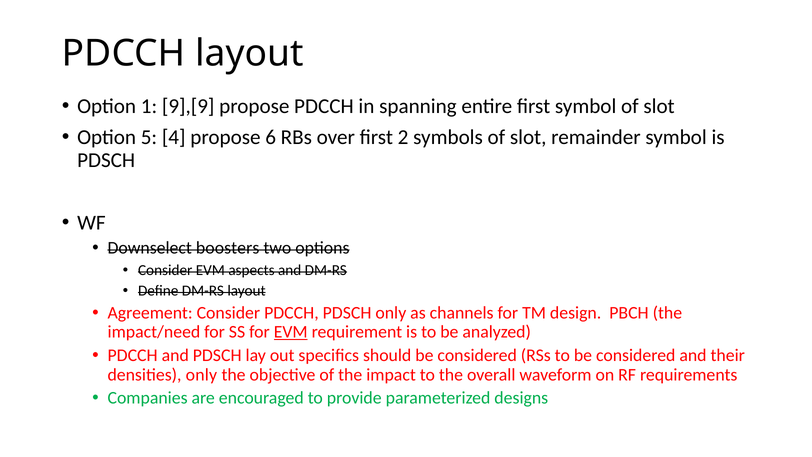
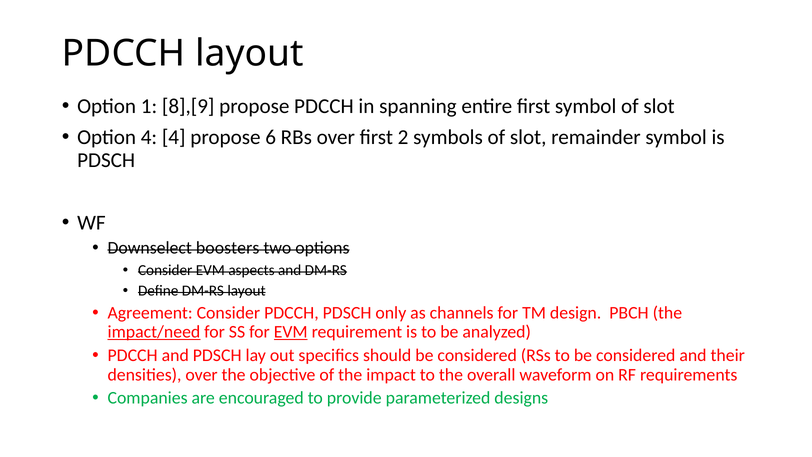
9],[9: 9],[9 -> 8],[9
Option 5: 5 -> 4
impact/need underline: none -> present
densities only: only -> over
